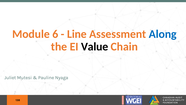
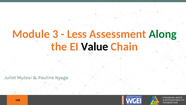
6: 6 -> 3
Line: Line -> Less
Along colour: blue -> green
